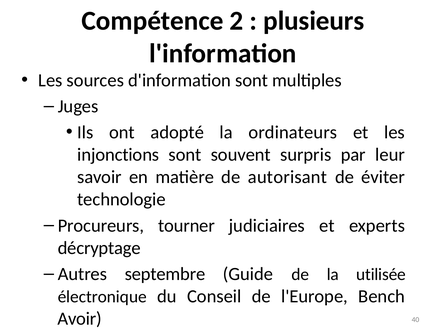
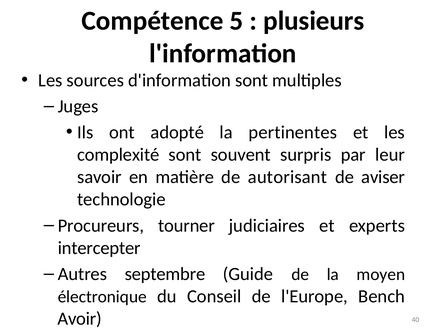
2: 2 -> 5
ordinateurs: ordinateurs -> pertinentes
injonctions: injonctions -> complexité
éviter: éviter -> aviser
décryptage: décryptage -> intercepter
utilisée: utilisée -> moyen
